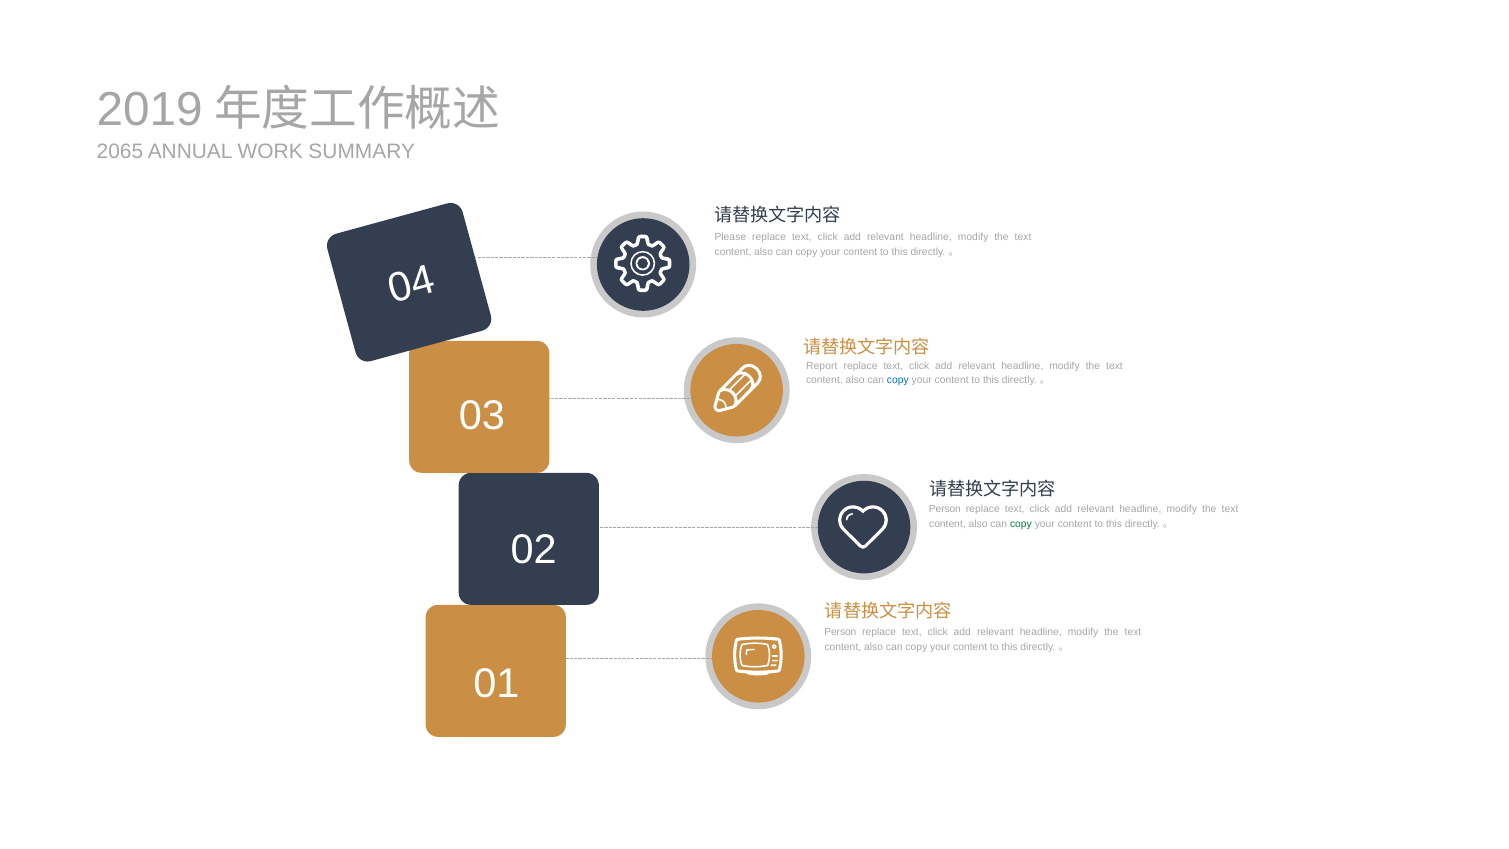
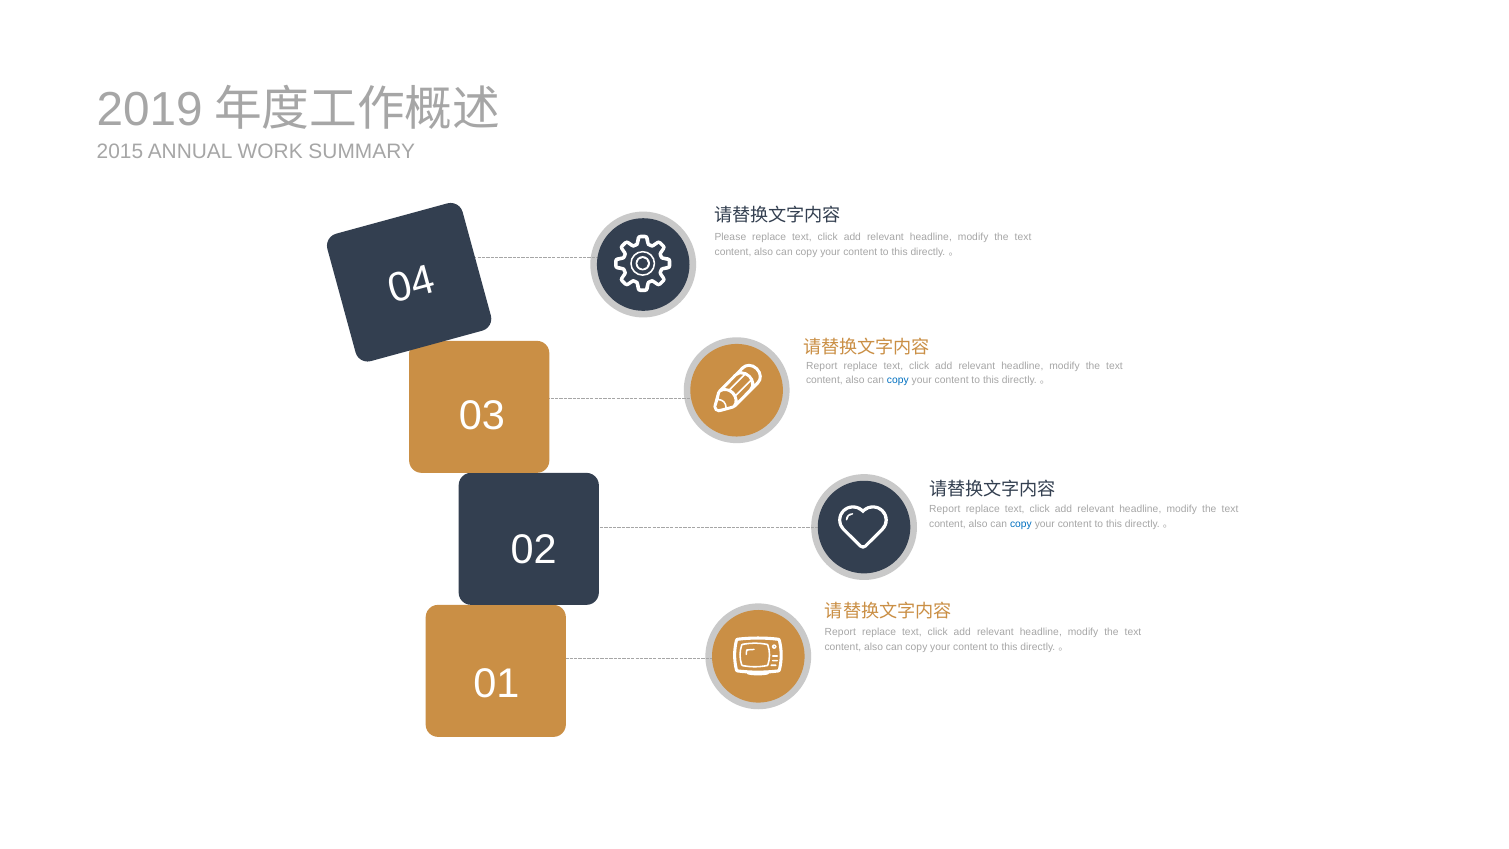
2065: 2065 -> 2015
Person at (945, 509): Person -> Report
copy at (1021, 524) colour: green -> blue
Person at (840, 632): Person -> Report
